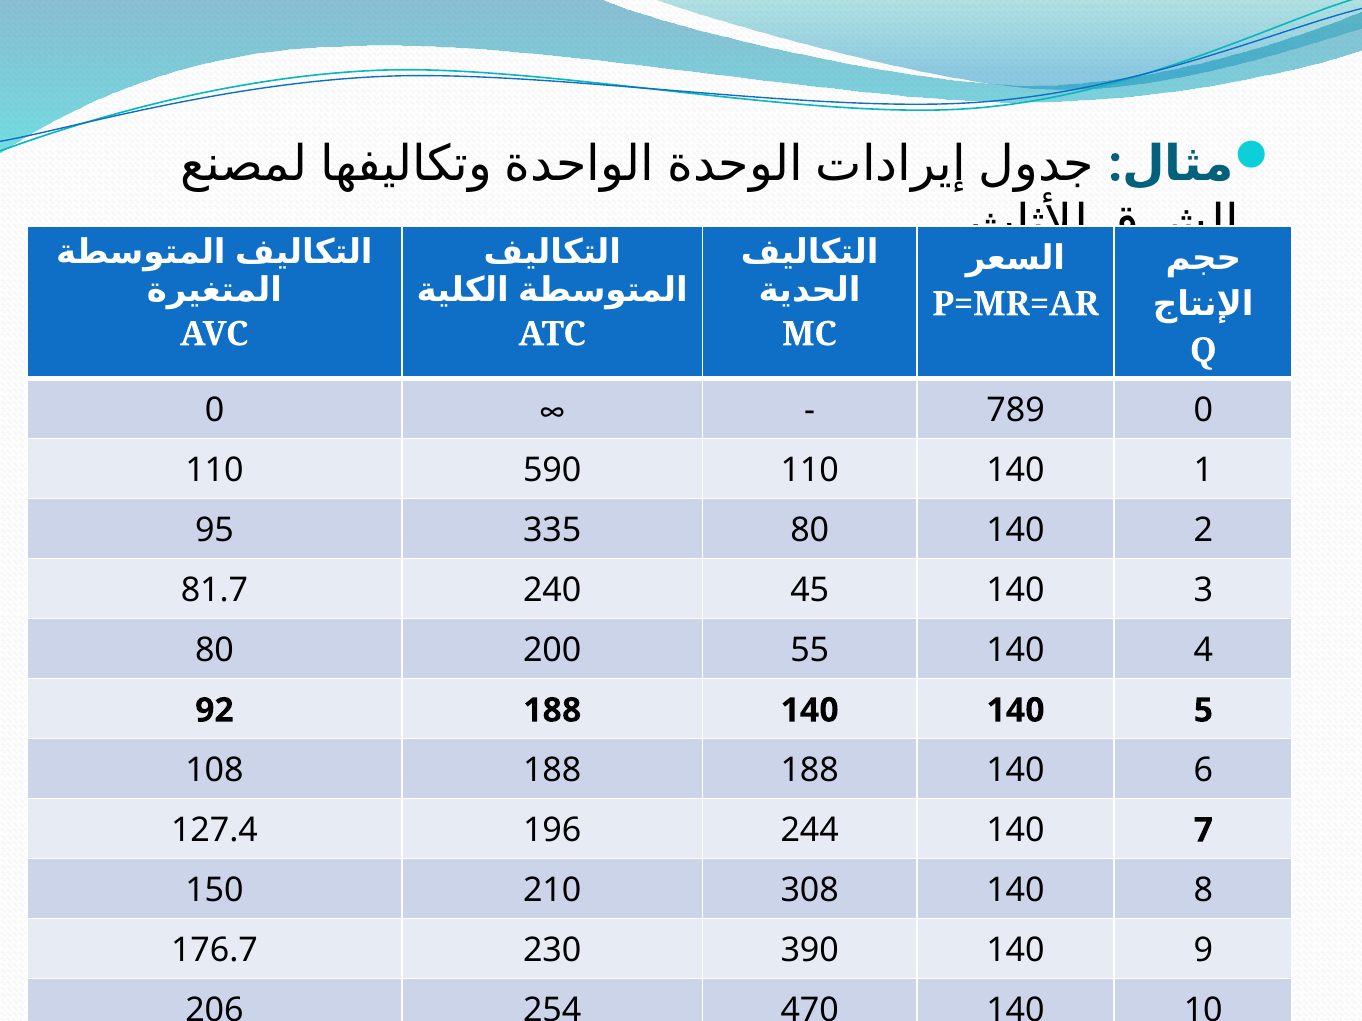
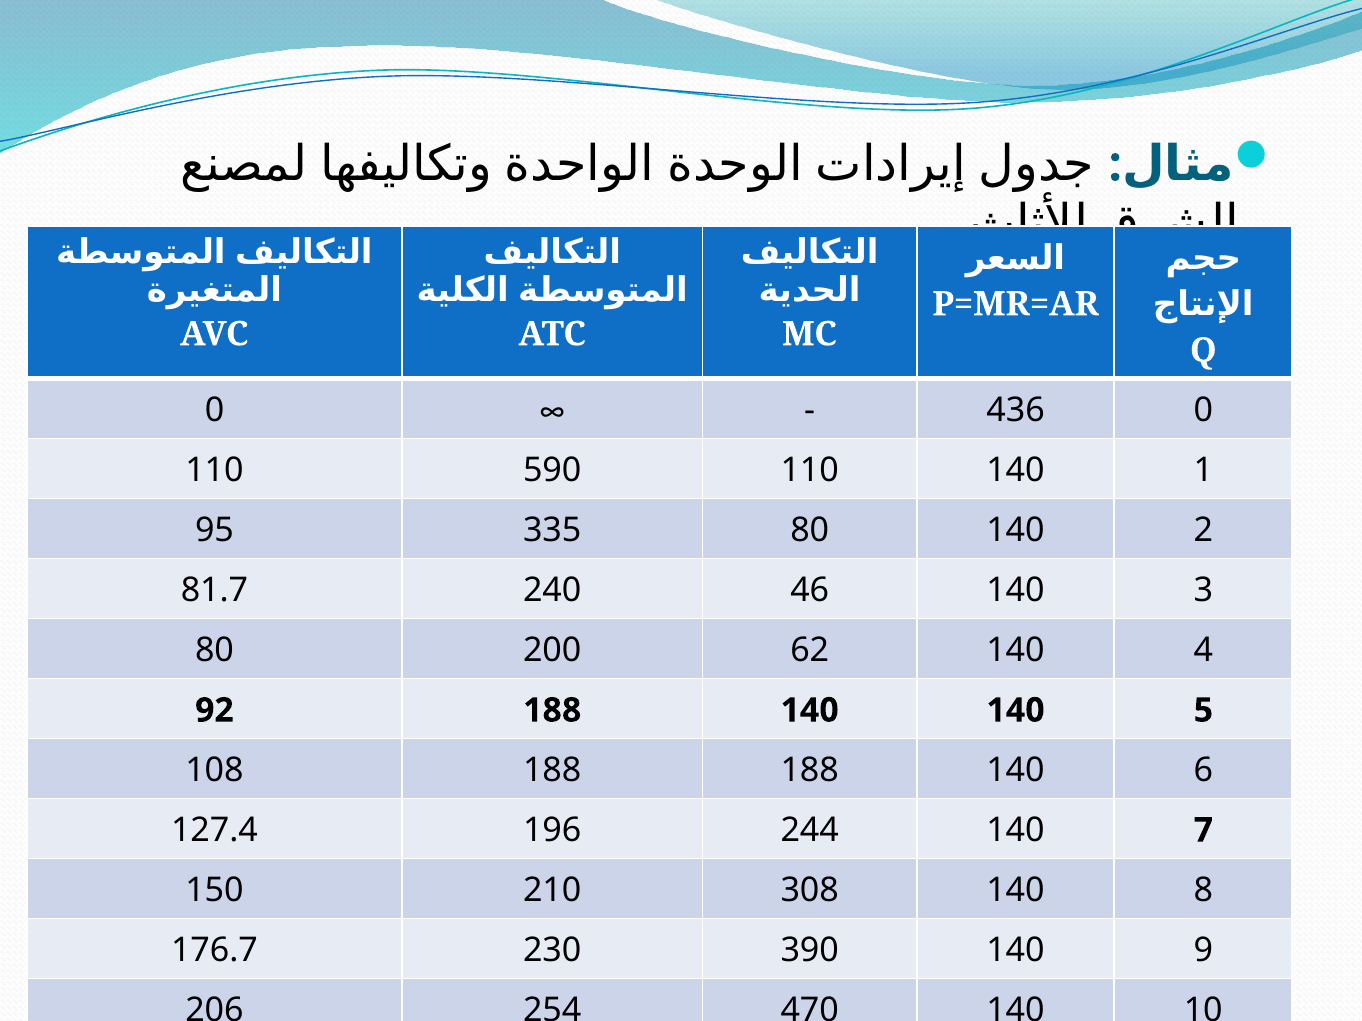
789: 789 -> 436
45: 45 -> 46
55: 55 -> 62
